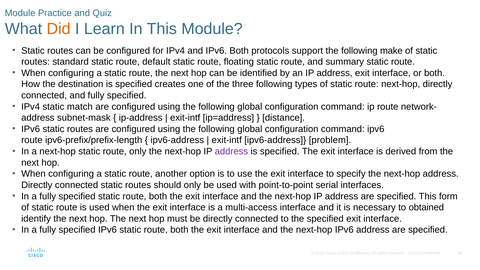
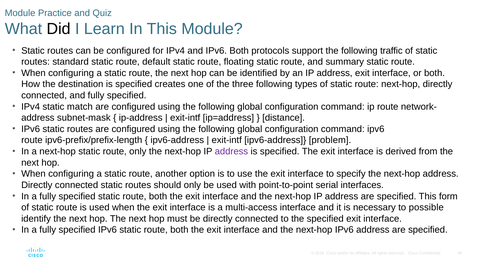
Did colour: orange -> black
make: make -> traffic
obtained: obtained -> possible
